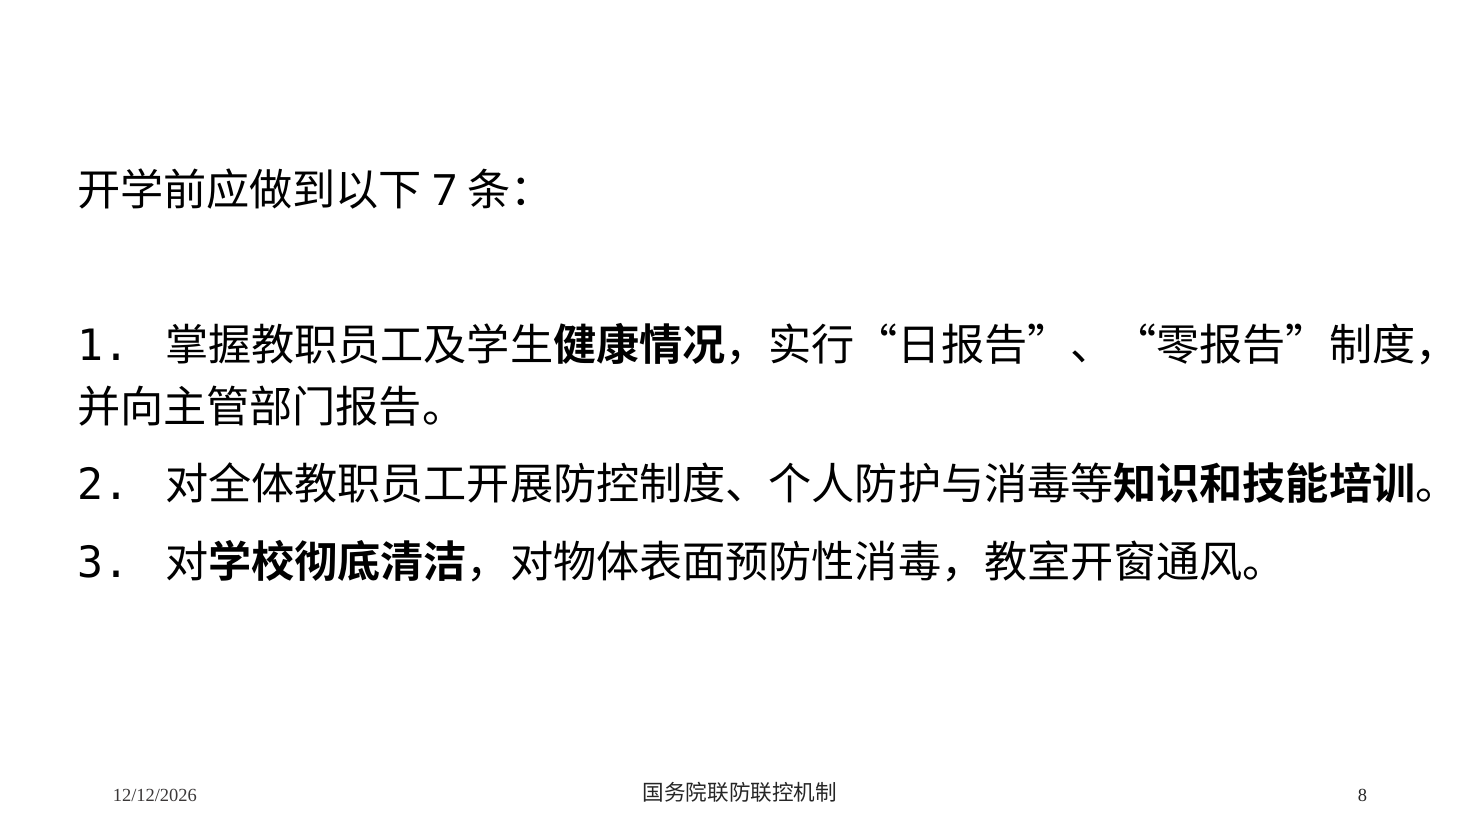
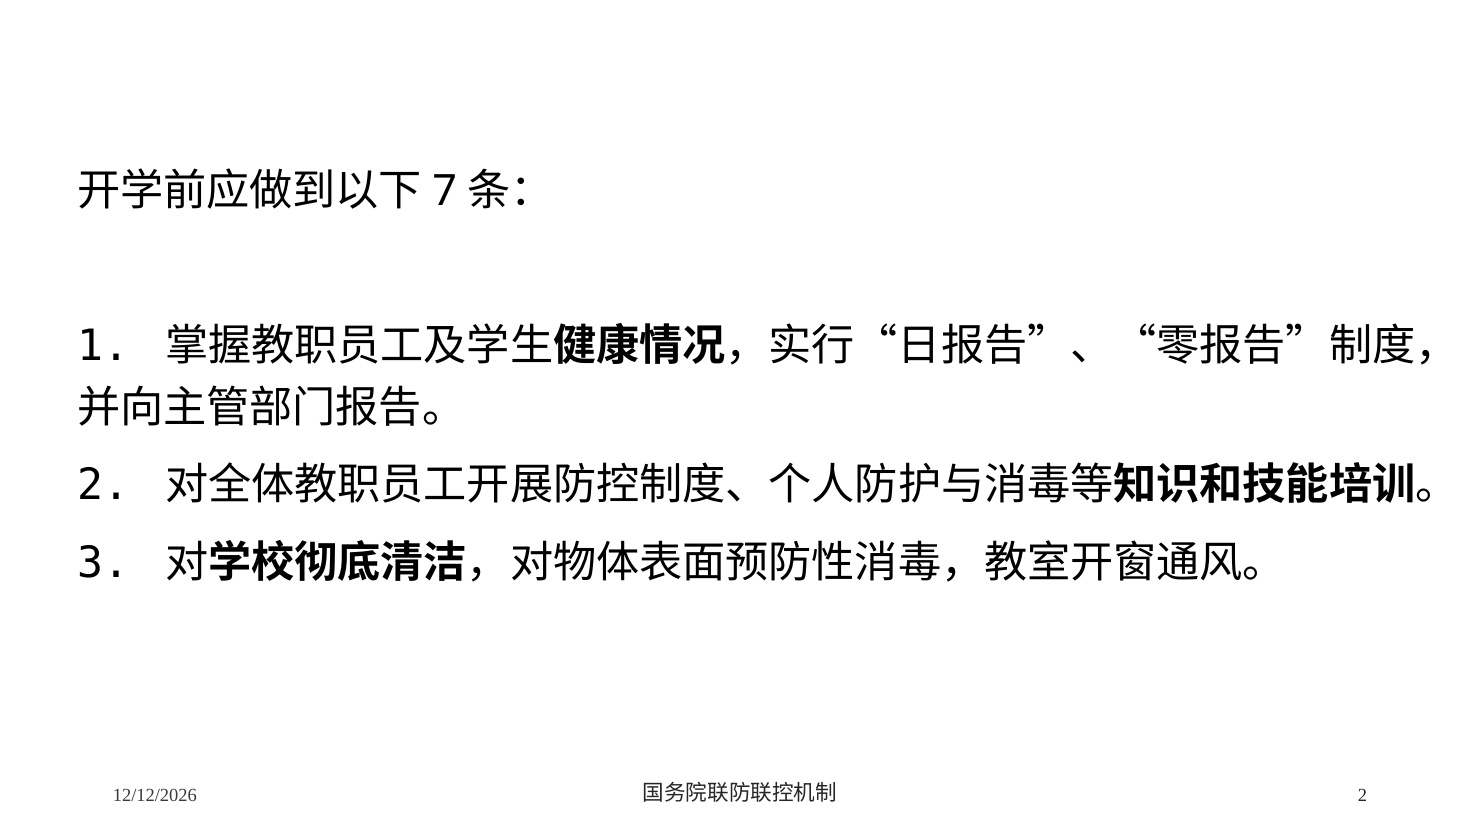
8 at (1362, 795): 8 -> 2
